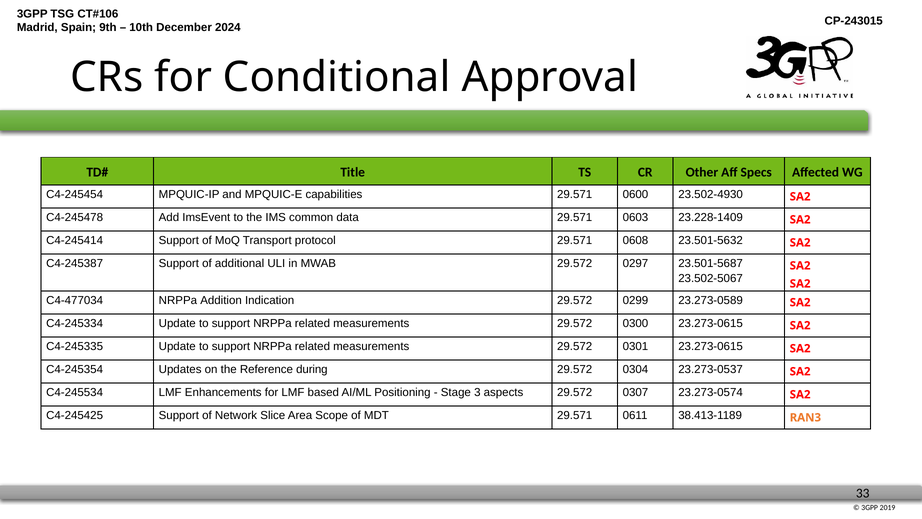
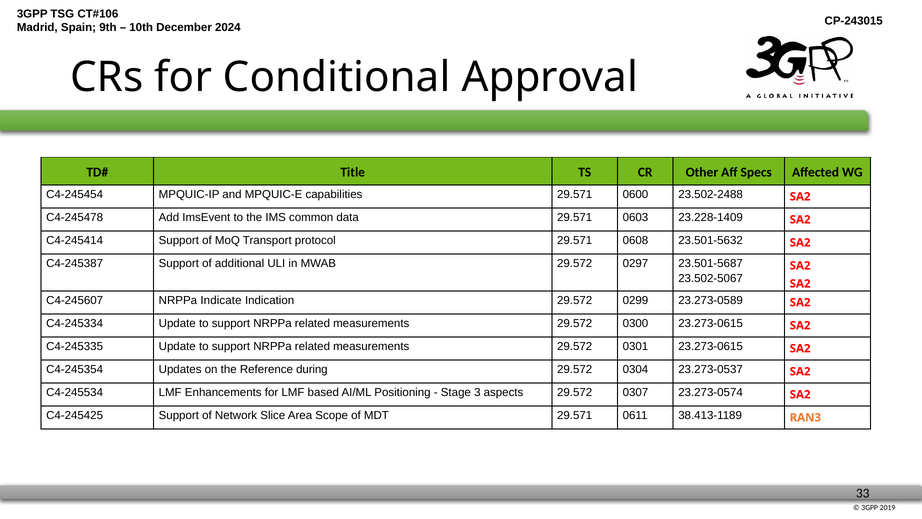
23.502-4930: 23.502-4930 -> 23.502-2488
C4-477034: C4-477034 -> C4-245607
Addition: Addition -> Indicate
